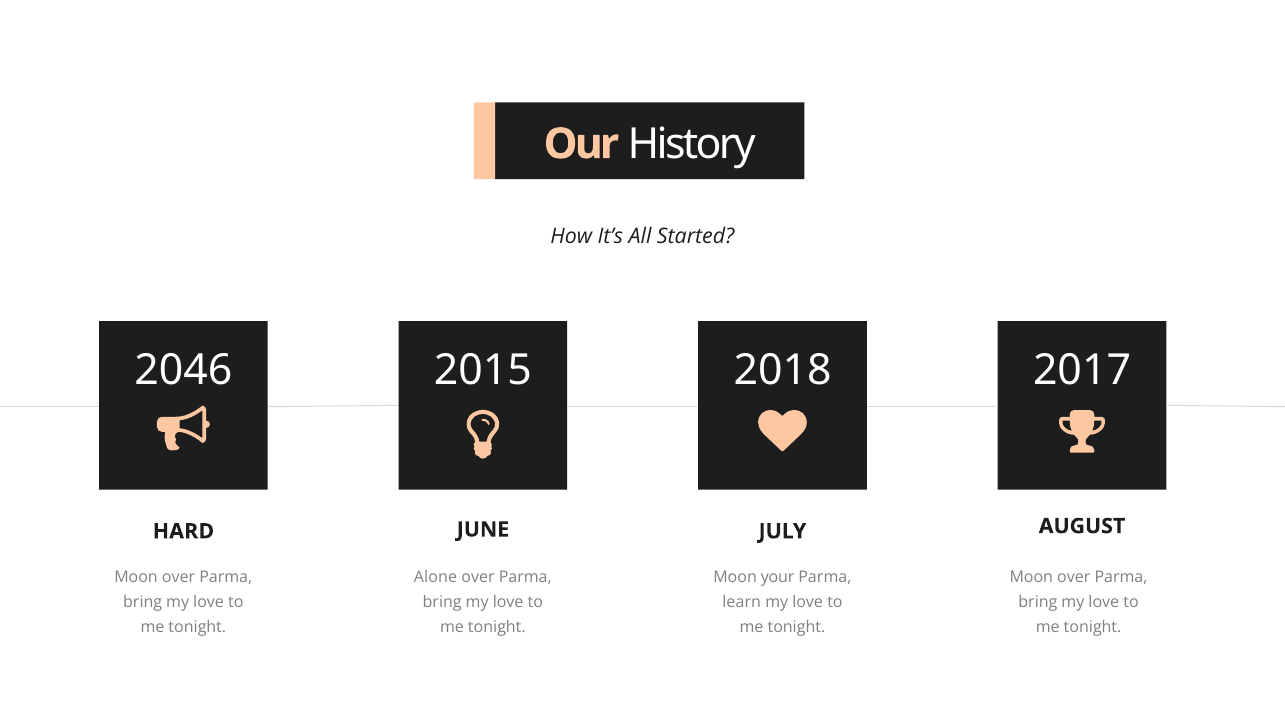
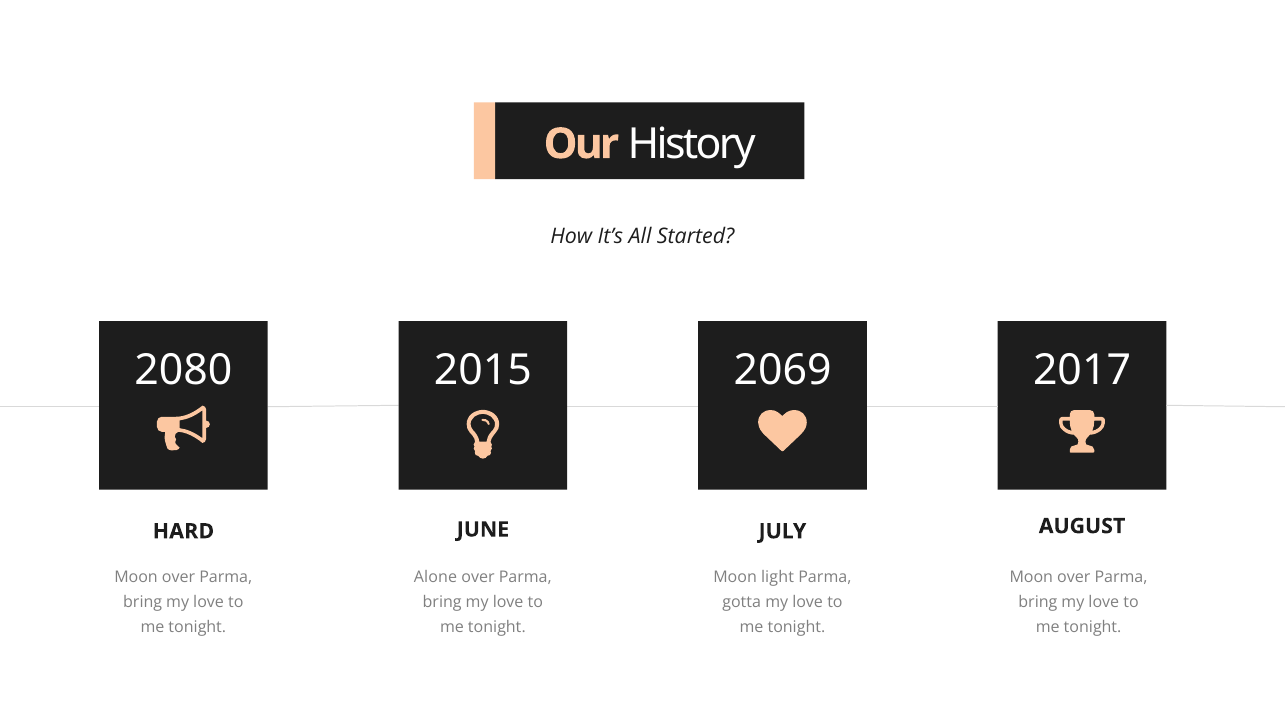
2046: 2046 -> 2080
2018: 2018 -> 2069
your: your -> light
learn: learn -> gotta
